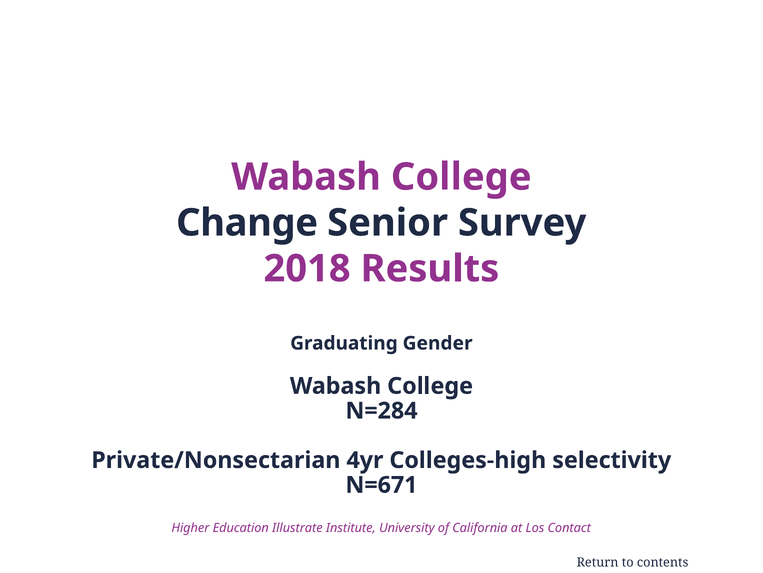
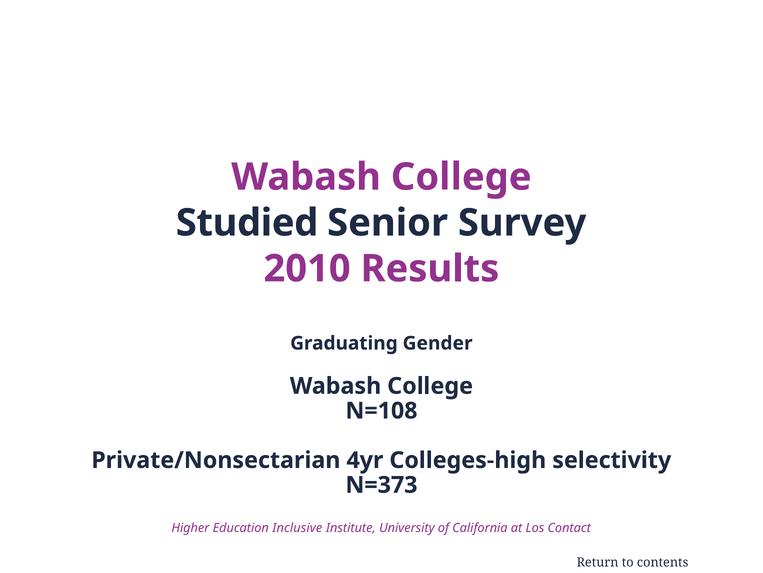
Change: Change -> Studied
2018: 2018 -> 2010
N=284: N=284 -> N=108
N=671: N=671 -> N=373
Illustrate: Illustrate -> Inclusive
